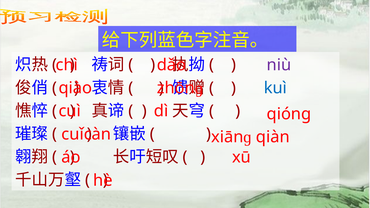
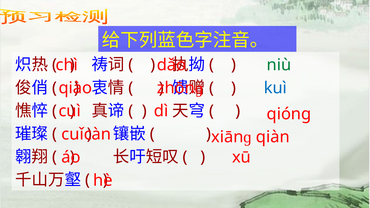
niù colour: purple -> green
